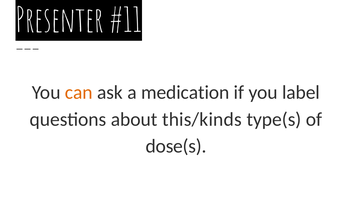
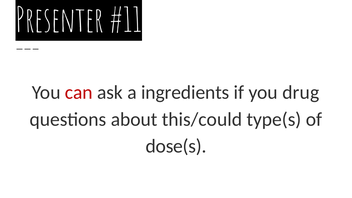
can colour: orange -> red
medication: medication -> ingredients
label: label -> drug
this/kinds: this/kinds -> this/could
